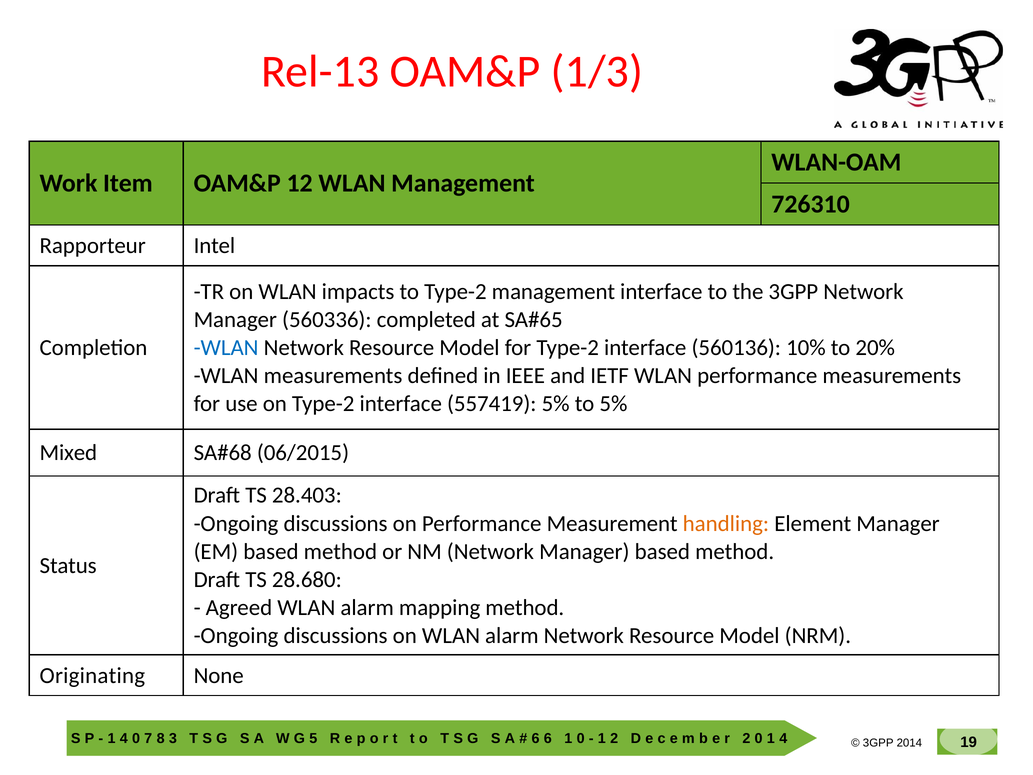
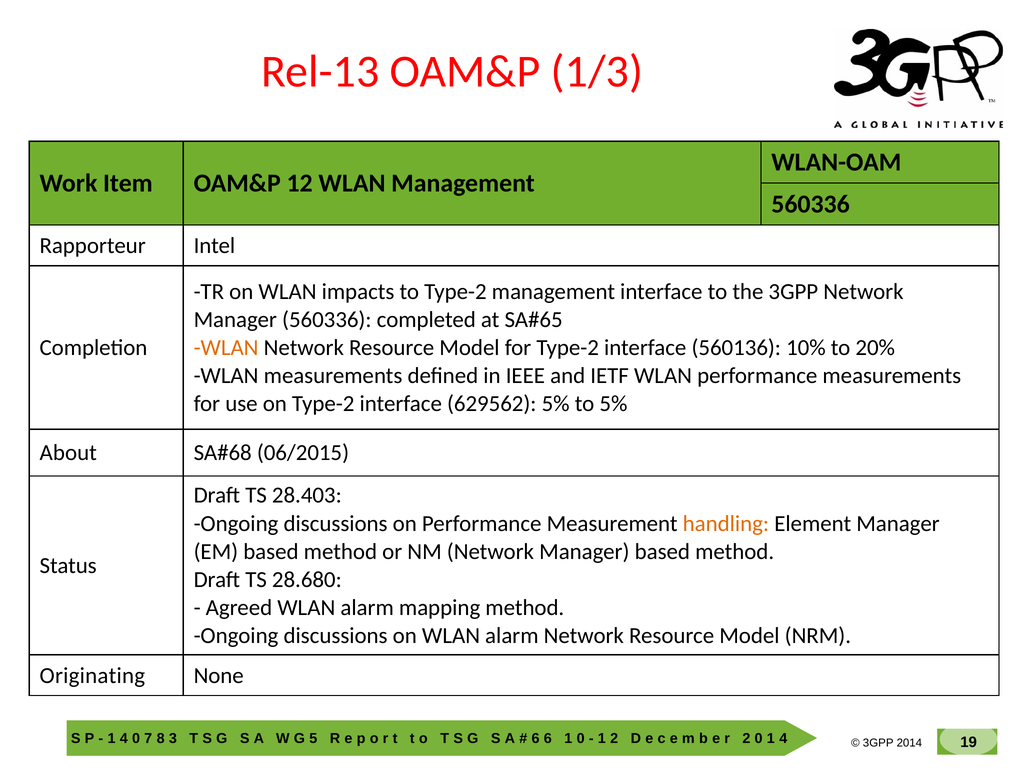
726310 at (811, 204): 726310 -> 560336
WLAN at (226, 348) colour: blue -> orange
557419: 557419 -> 629562
Mixed: Mixed -> About
